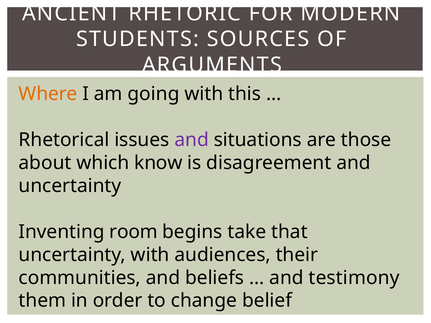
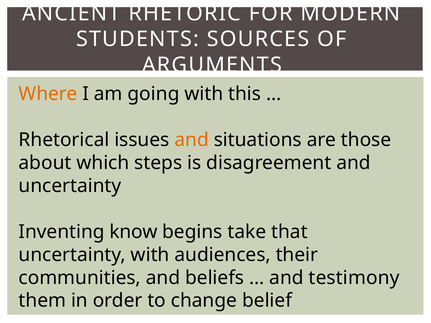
and at (192, 140) colour: purple -> orange
know: know -> steps
room: room -> know
